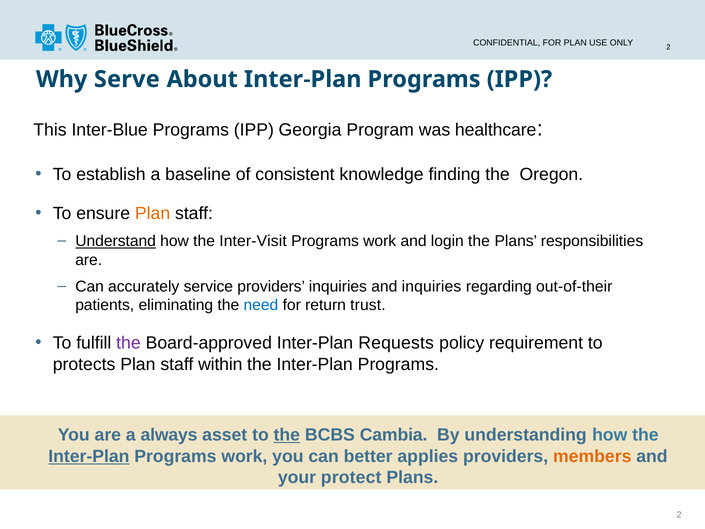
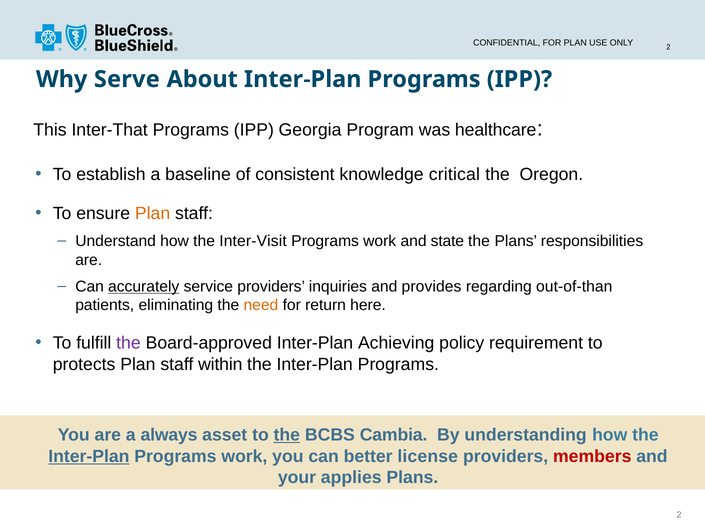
Inter-Blue: Inter-Blue -> Inter-That
finding: finding -> critical
Understand underline: present -> none
login: login -> state
accurately underline: none -> present
and inquiries: inquiries -> provides
out-of-their: out-of-their -> out-of-than
need colour: blue -> orange
trust: trust -> here
Requests: Requests -> Achieving
applies: applies -> license
members colour: orange -> red
protect: protect -> applies
